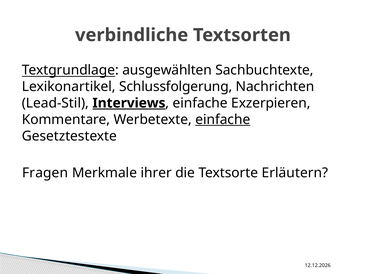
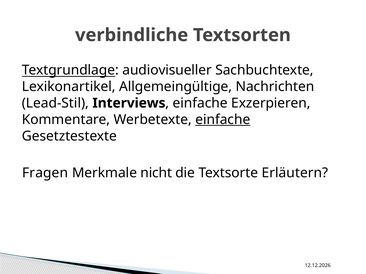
ausgewählten: ausgewählten -> audiovisueller
Schlussfolgerung: Schlussfolgerung -> Allgemeingültige
Interviews underline: present -> none
ihrer: ihrer -> nicht
